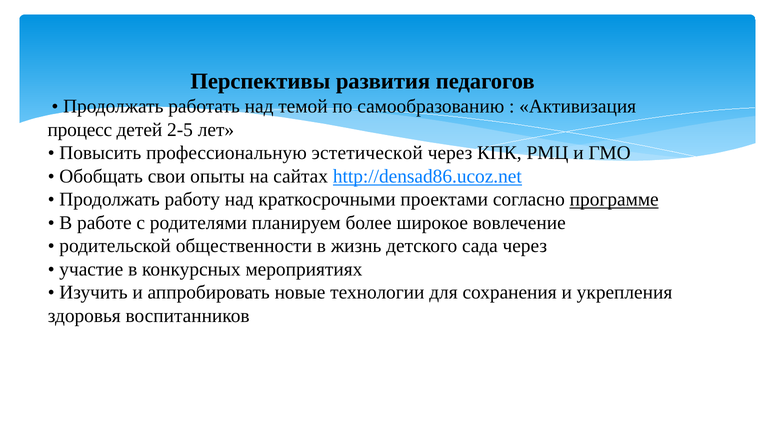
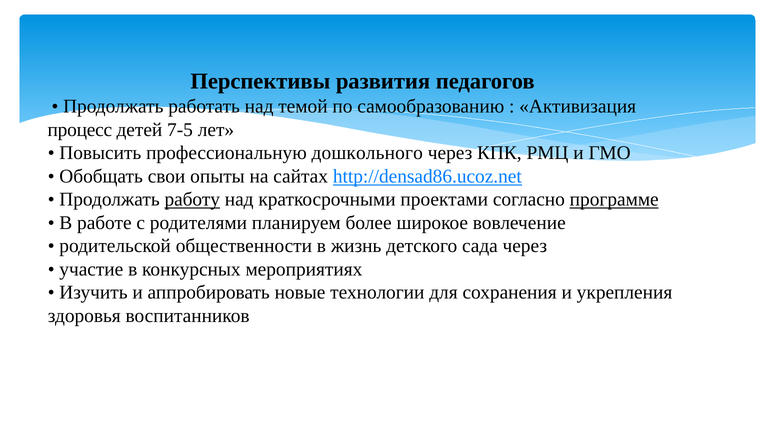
2-5: 2-5 -> 7-5
эстетической: эстетической -> дошкольного
работу underline: none -> present
